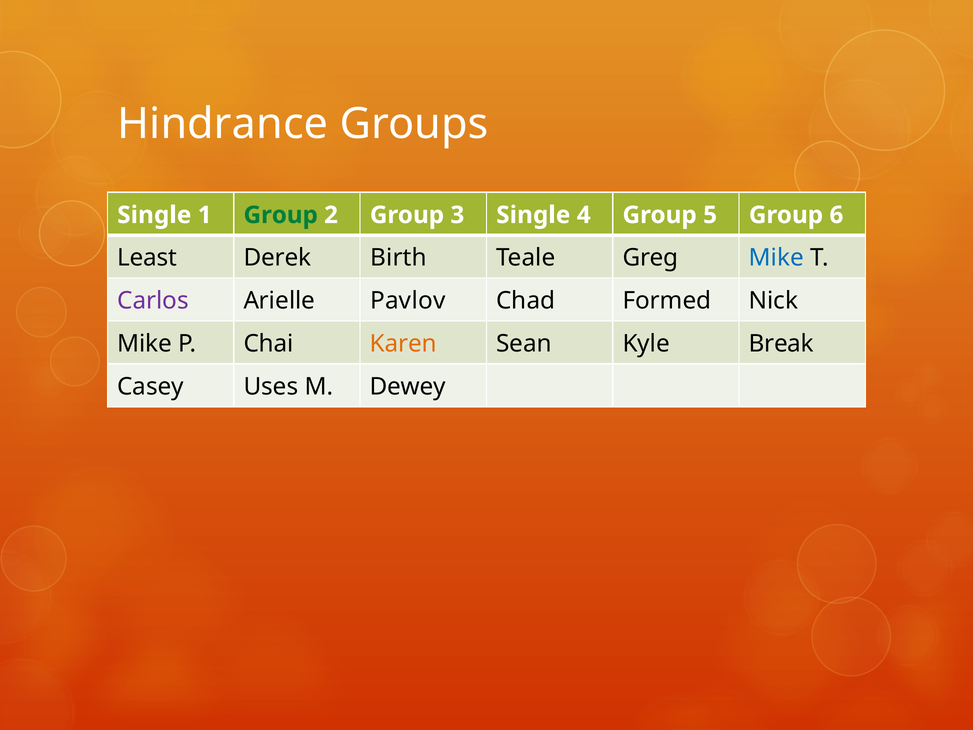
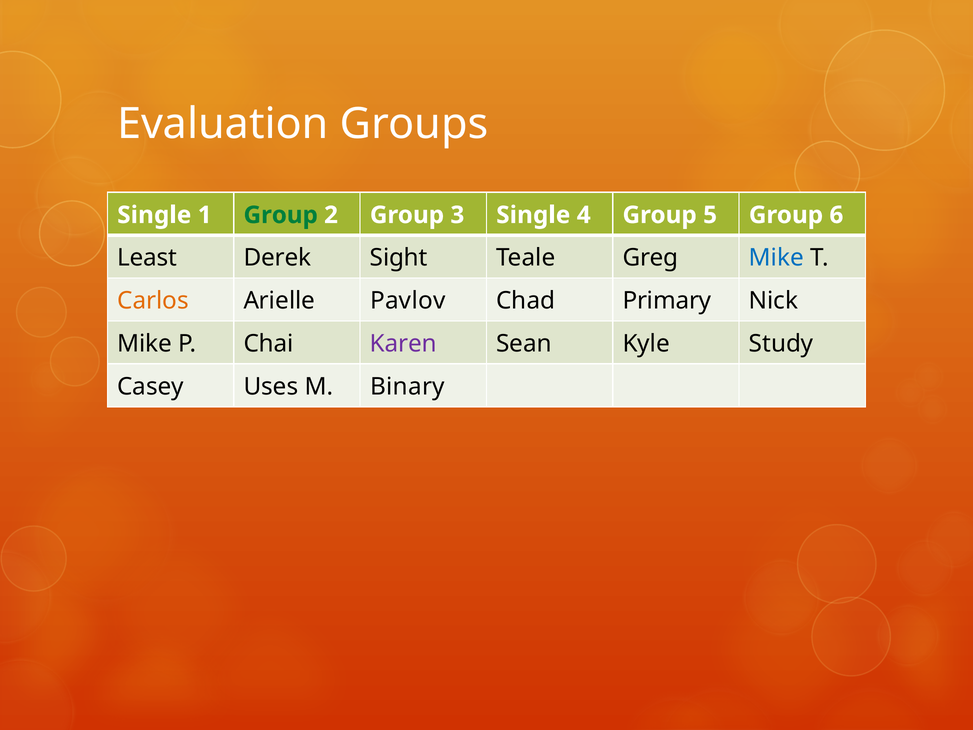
Hindrance: Hindrance -> Evaluation
Birth: Birth -> Sight
Carlos colour: purple -> orange
Formed: Formed -> Primary
Karen colour: orange -> purple
Break: Break -> Study
Dewey: Dewey -> Binary
